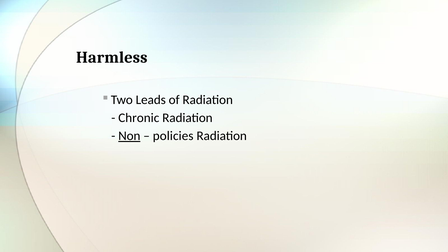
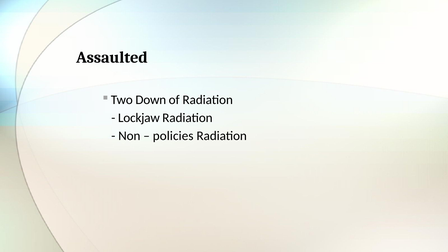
Harmless: Harmless -> Assaulted
Leads: Leads -> Down
Chronic: Chronic -> Lockjaw
Non underline: present -> none
